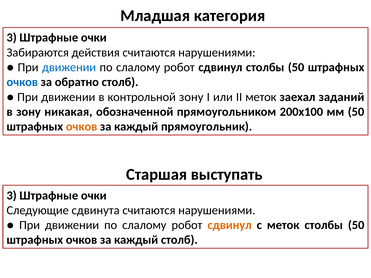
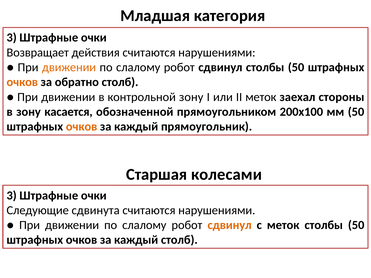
Забираются: Забираются -> Возвращает
движении at (69, 67) colour: blue -> orange
очков at (22, 82) colour: blue -> orange
заданий: заданий -> стороны
никакая: никакая -> касается
выступать: выступать -> колесами
